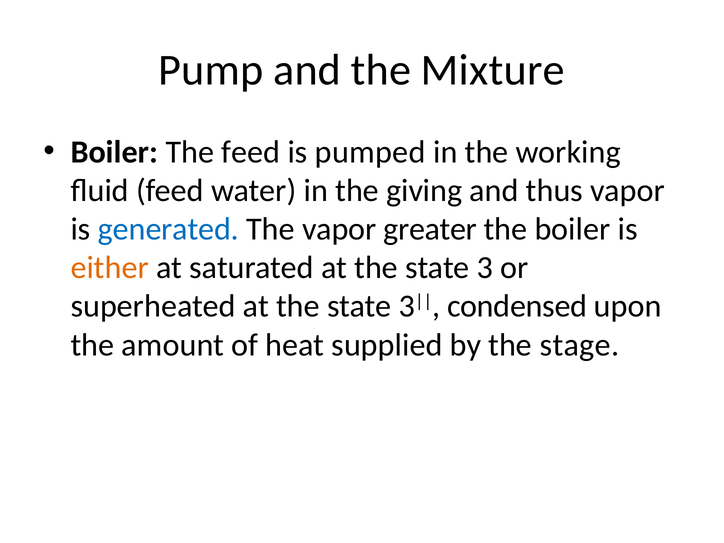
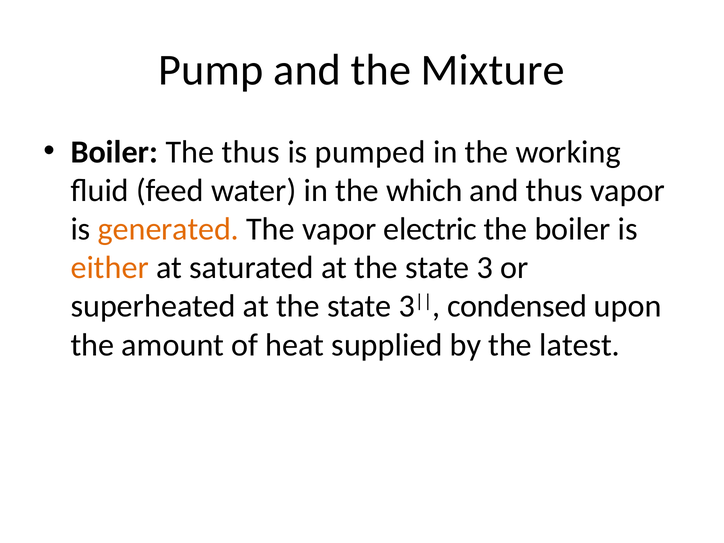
The feed: feed -> thus
giving: giving -> which
generated colour: blue -> orange
greater: greater -> electric
stage: stage -> latest
